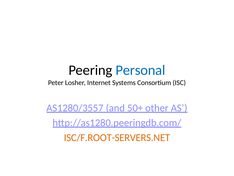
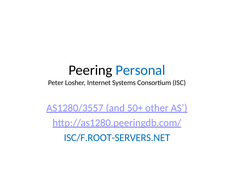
ISC/F.ROOT-SERVERS.NET colour: orange -> blue
